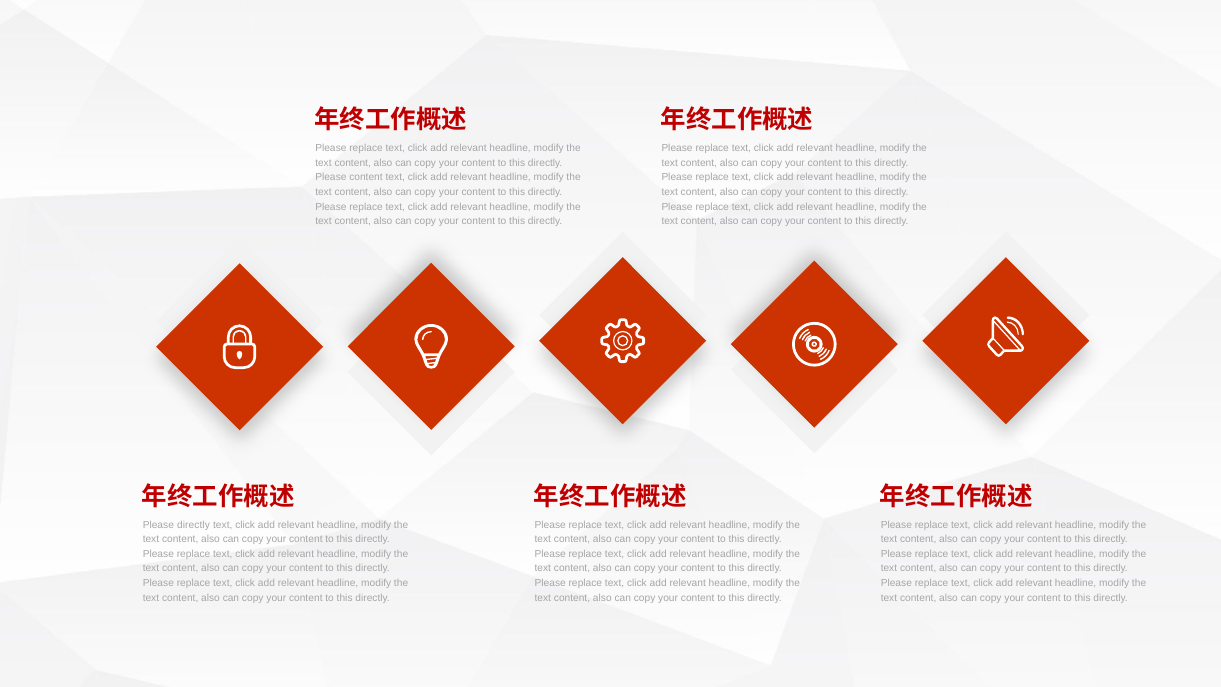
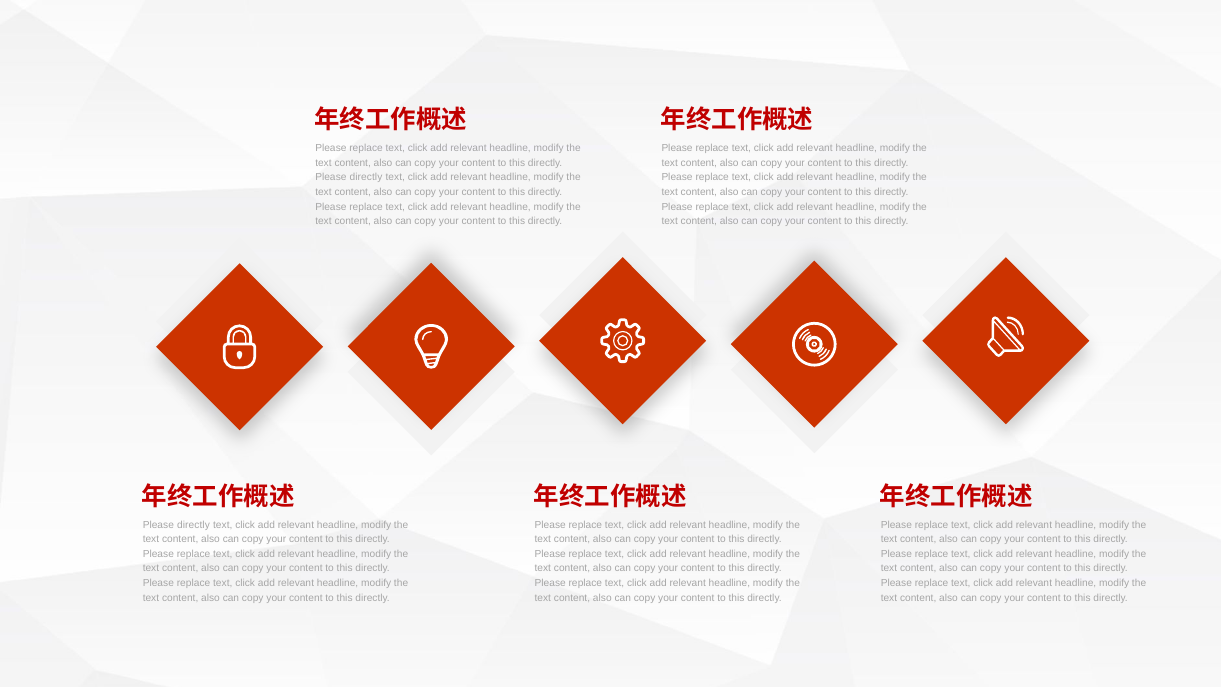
content at (366, 177): content -> directly
